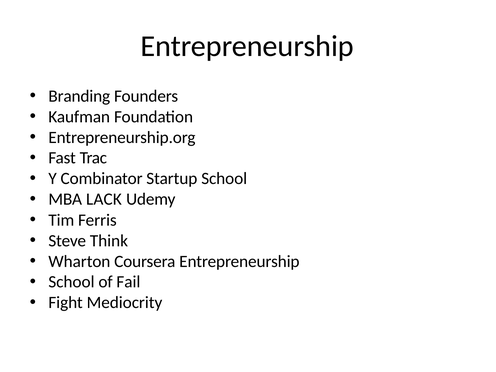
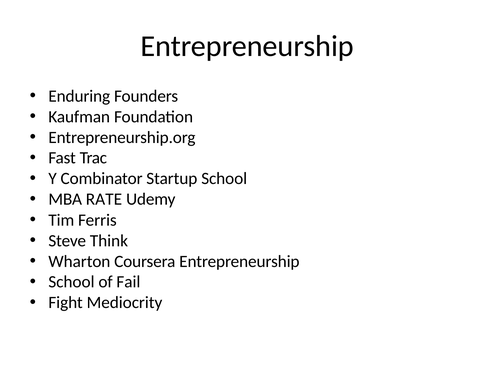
Branding: Branding -> Enduring
LACK: LACK -> RATE
